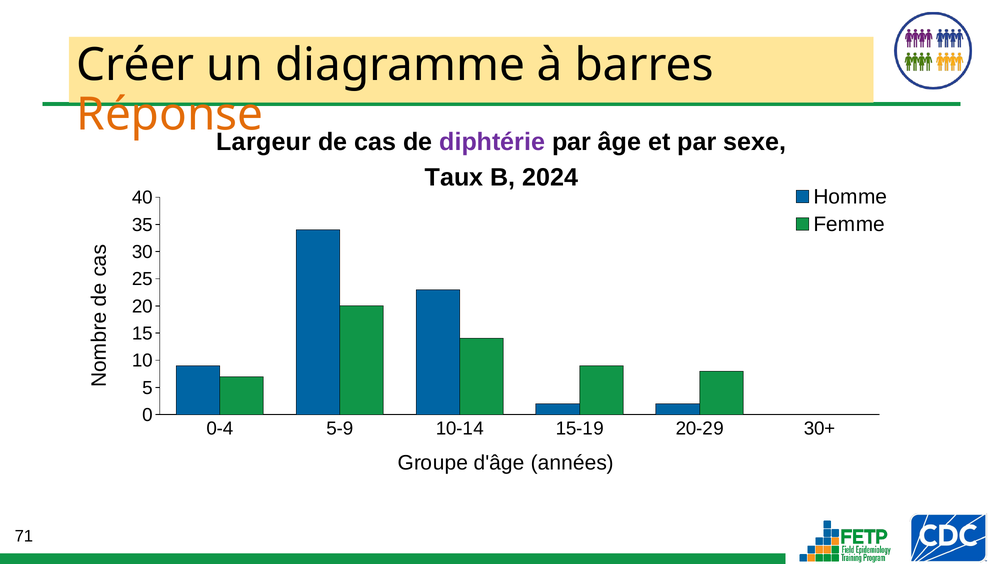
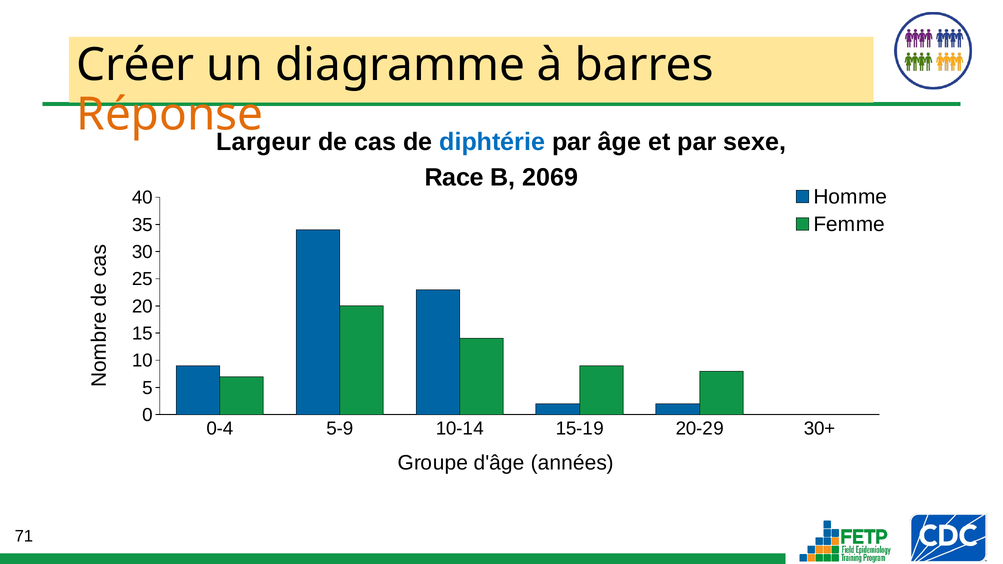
diphtérie colour: purple -> blue
Taux: Taux -> Race
2024: 2024 -> 2069
